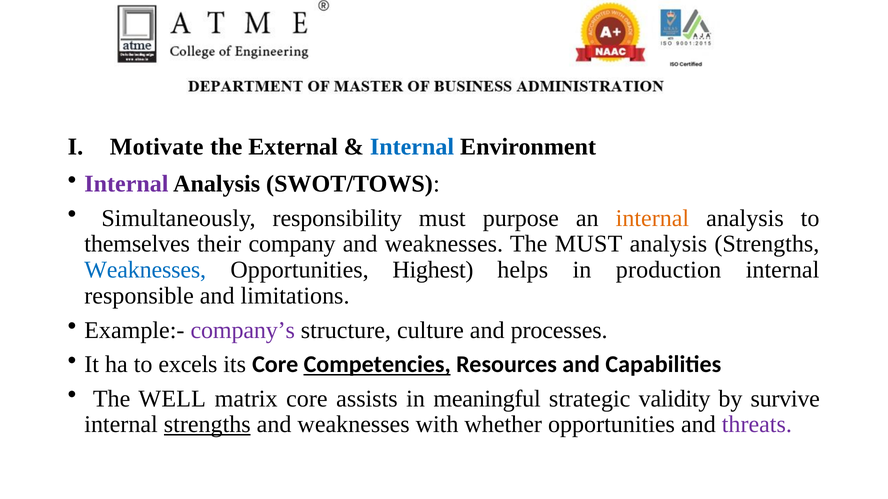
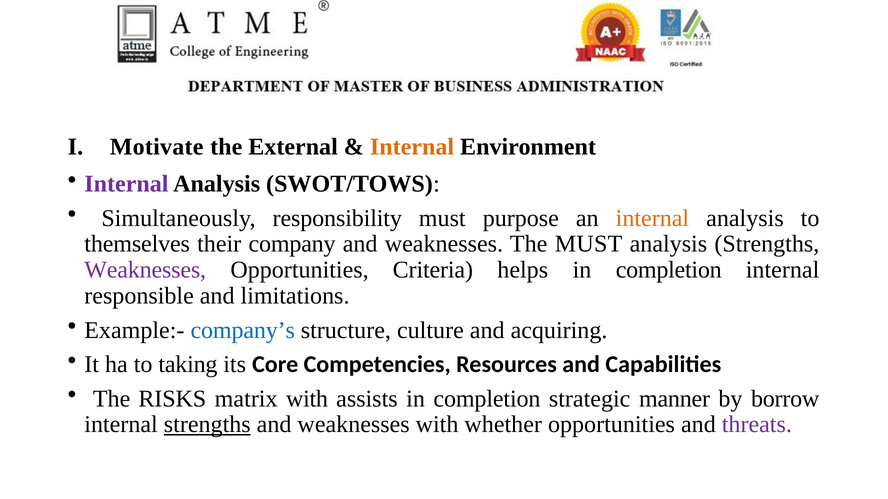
Internal at (412, 147) colour: blue -> orange
Weaknesses at (145, 270) colour: blue -> purple
Highest: Highest -> Criteria
helps in production: production -> completion
company’s colour: purple -> blue
processes: processes -> acquiring
excels: excels -> taking
Competencies underline: present -> none
WELL: WELL -> RISKS
matrix core: core -> with
assists in meaningful: meaningful -> completion
validity: validity -> manner
survive: survive -> borrow
